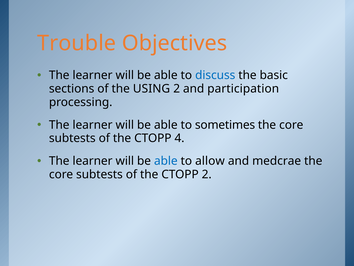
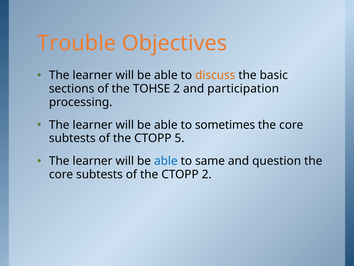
discuss colour: blue -> orange
USING: USING -> TOHSE
4: 4 -> 5
allow: allow -> same
medcrae: medcrae -> question
